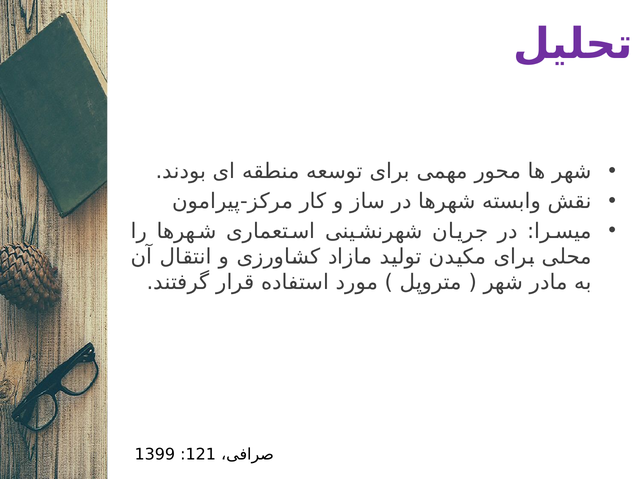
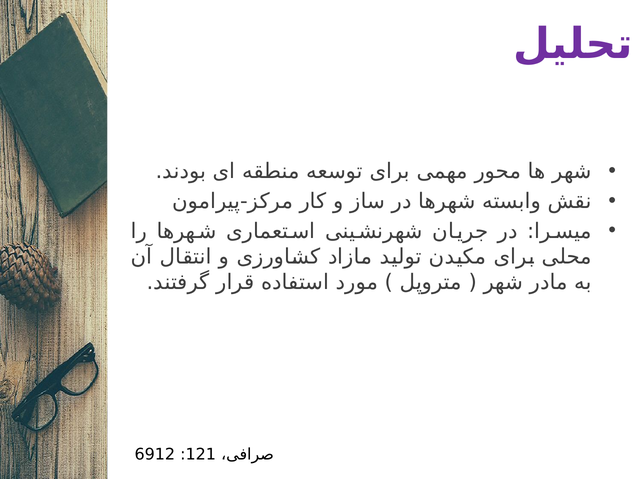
1399: 1399 -> 6912
